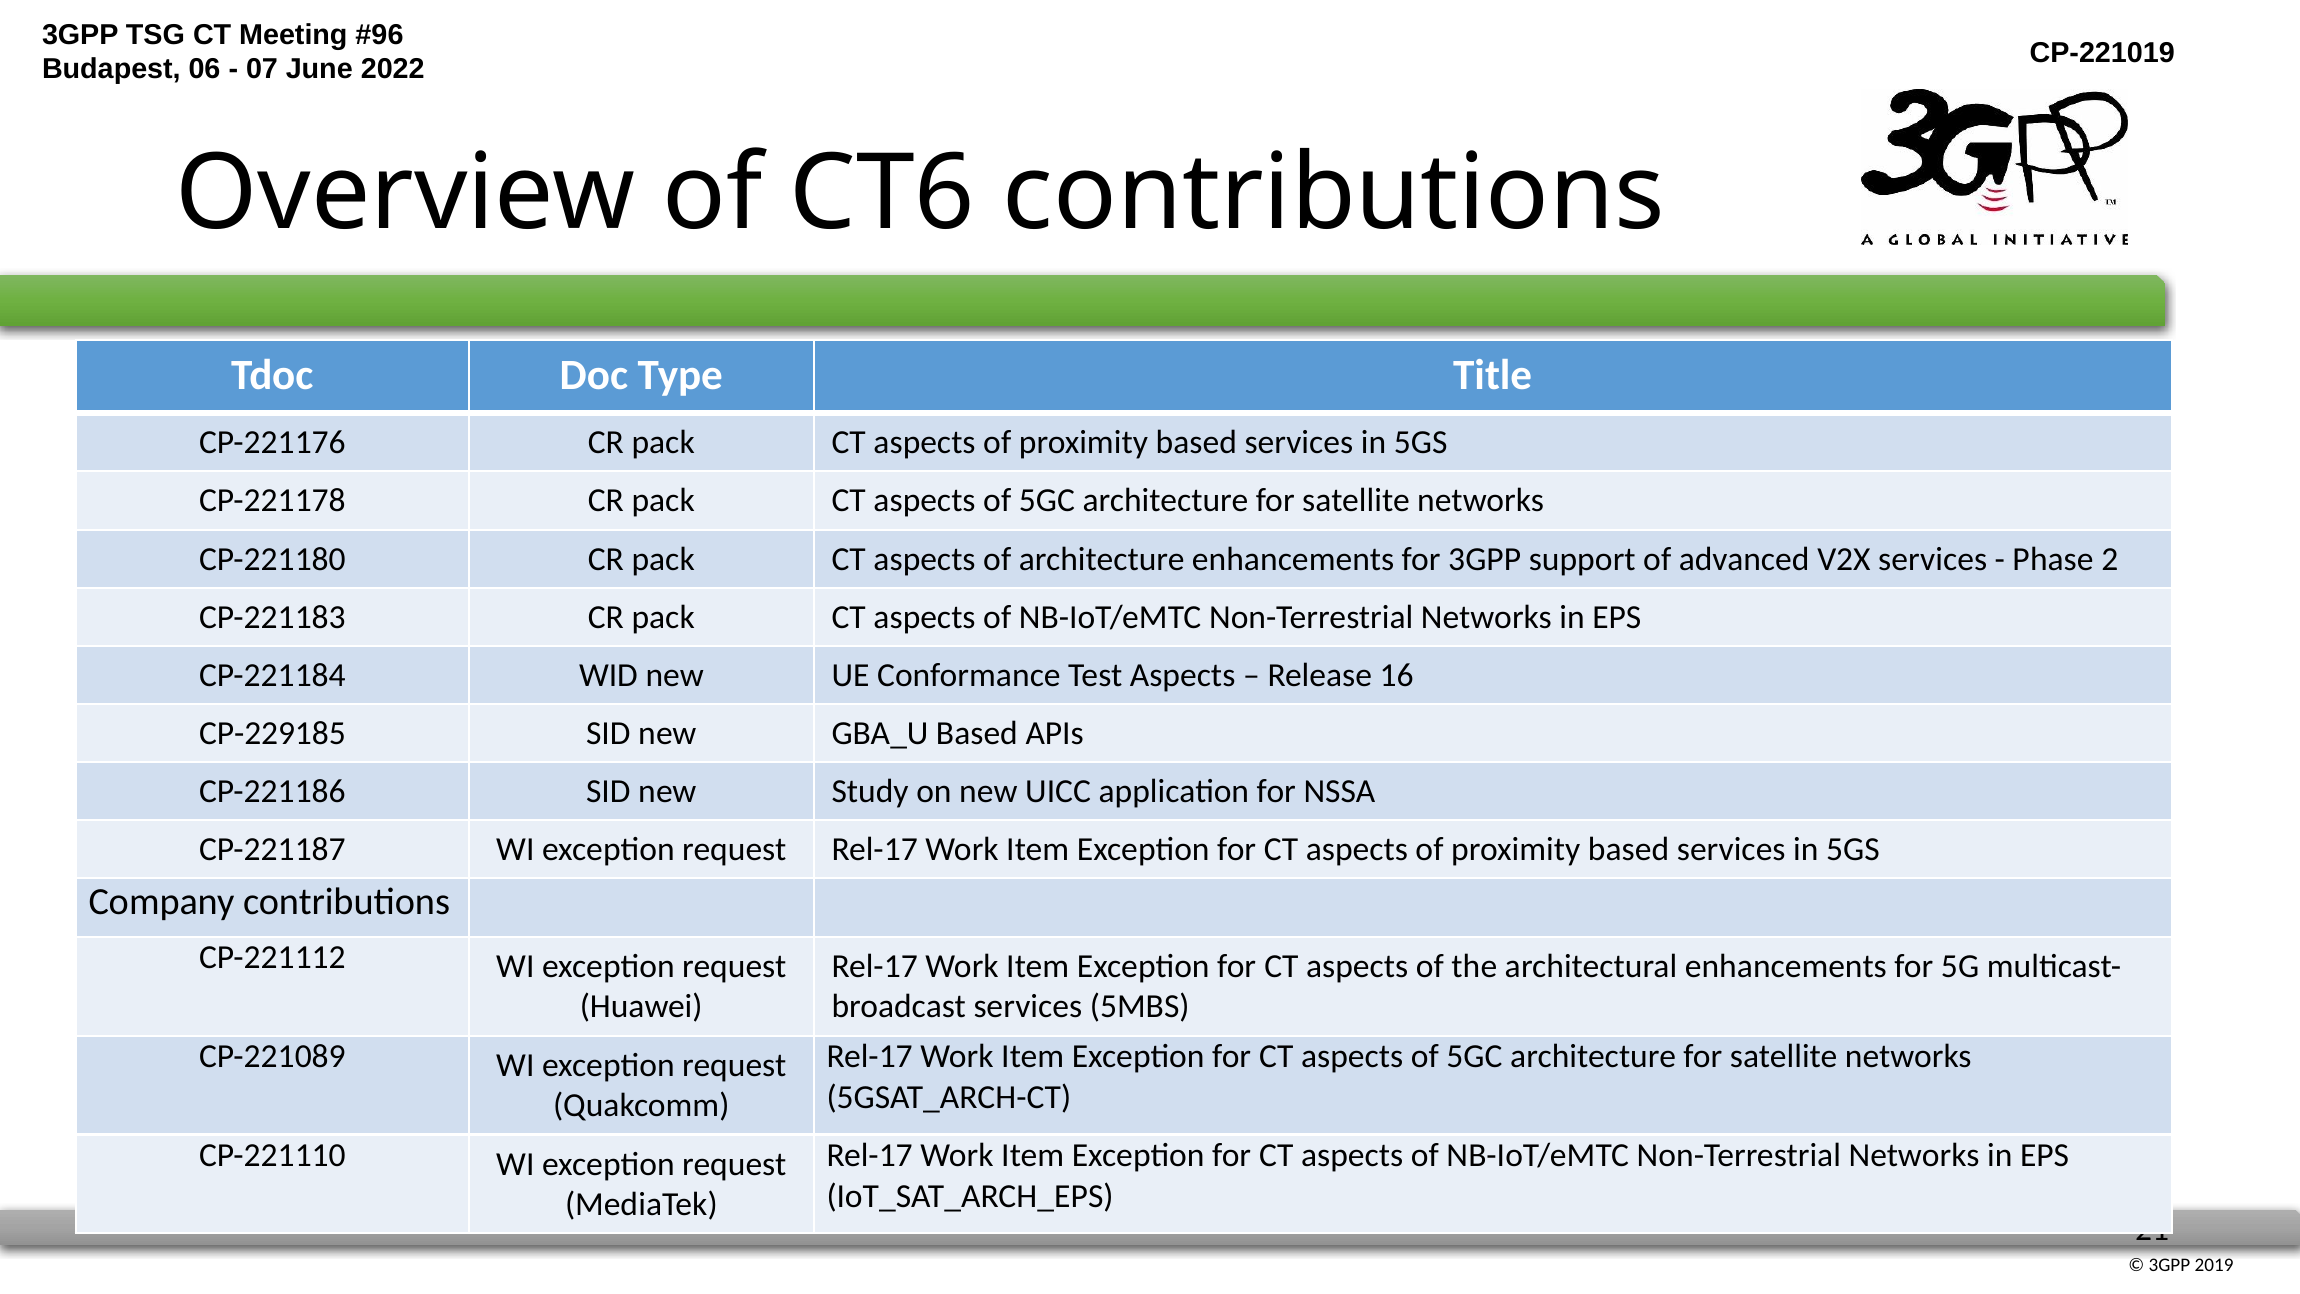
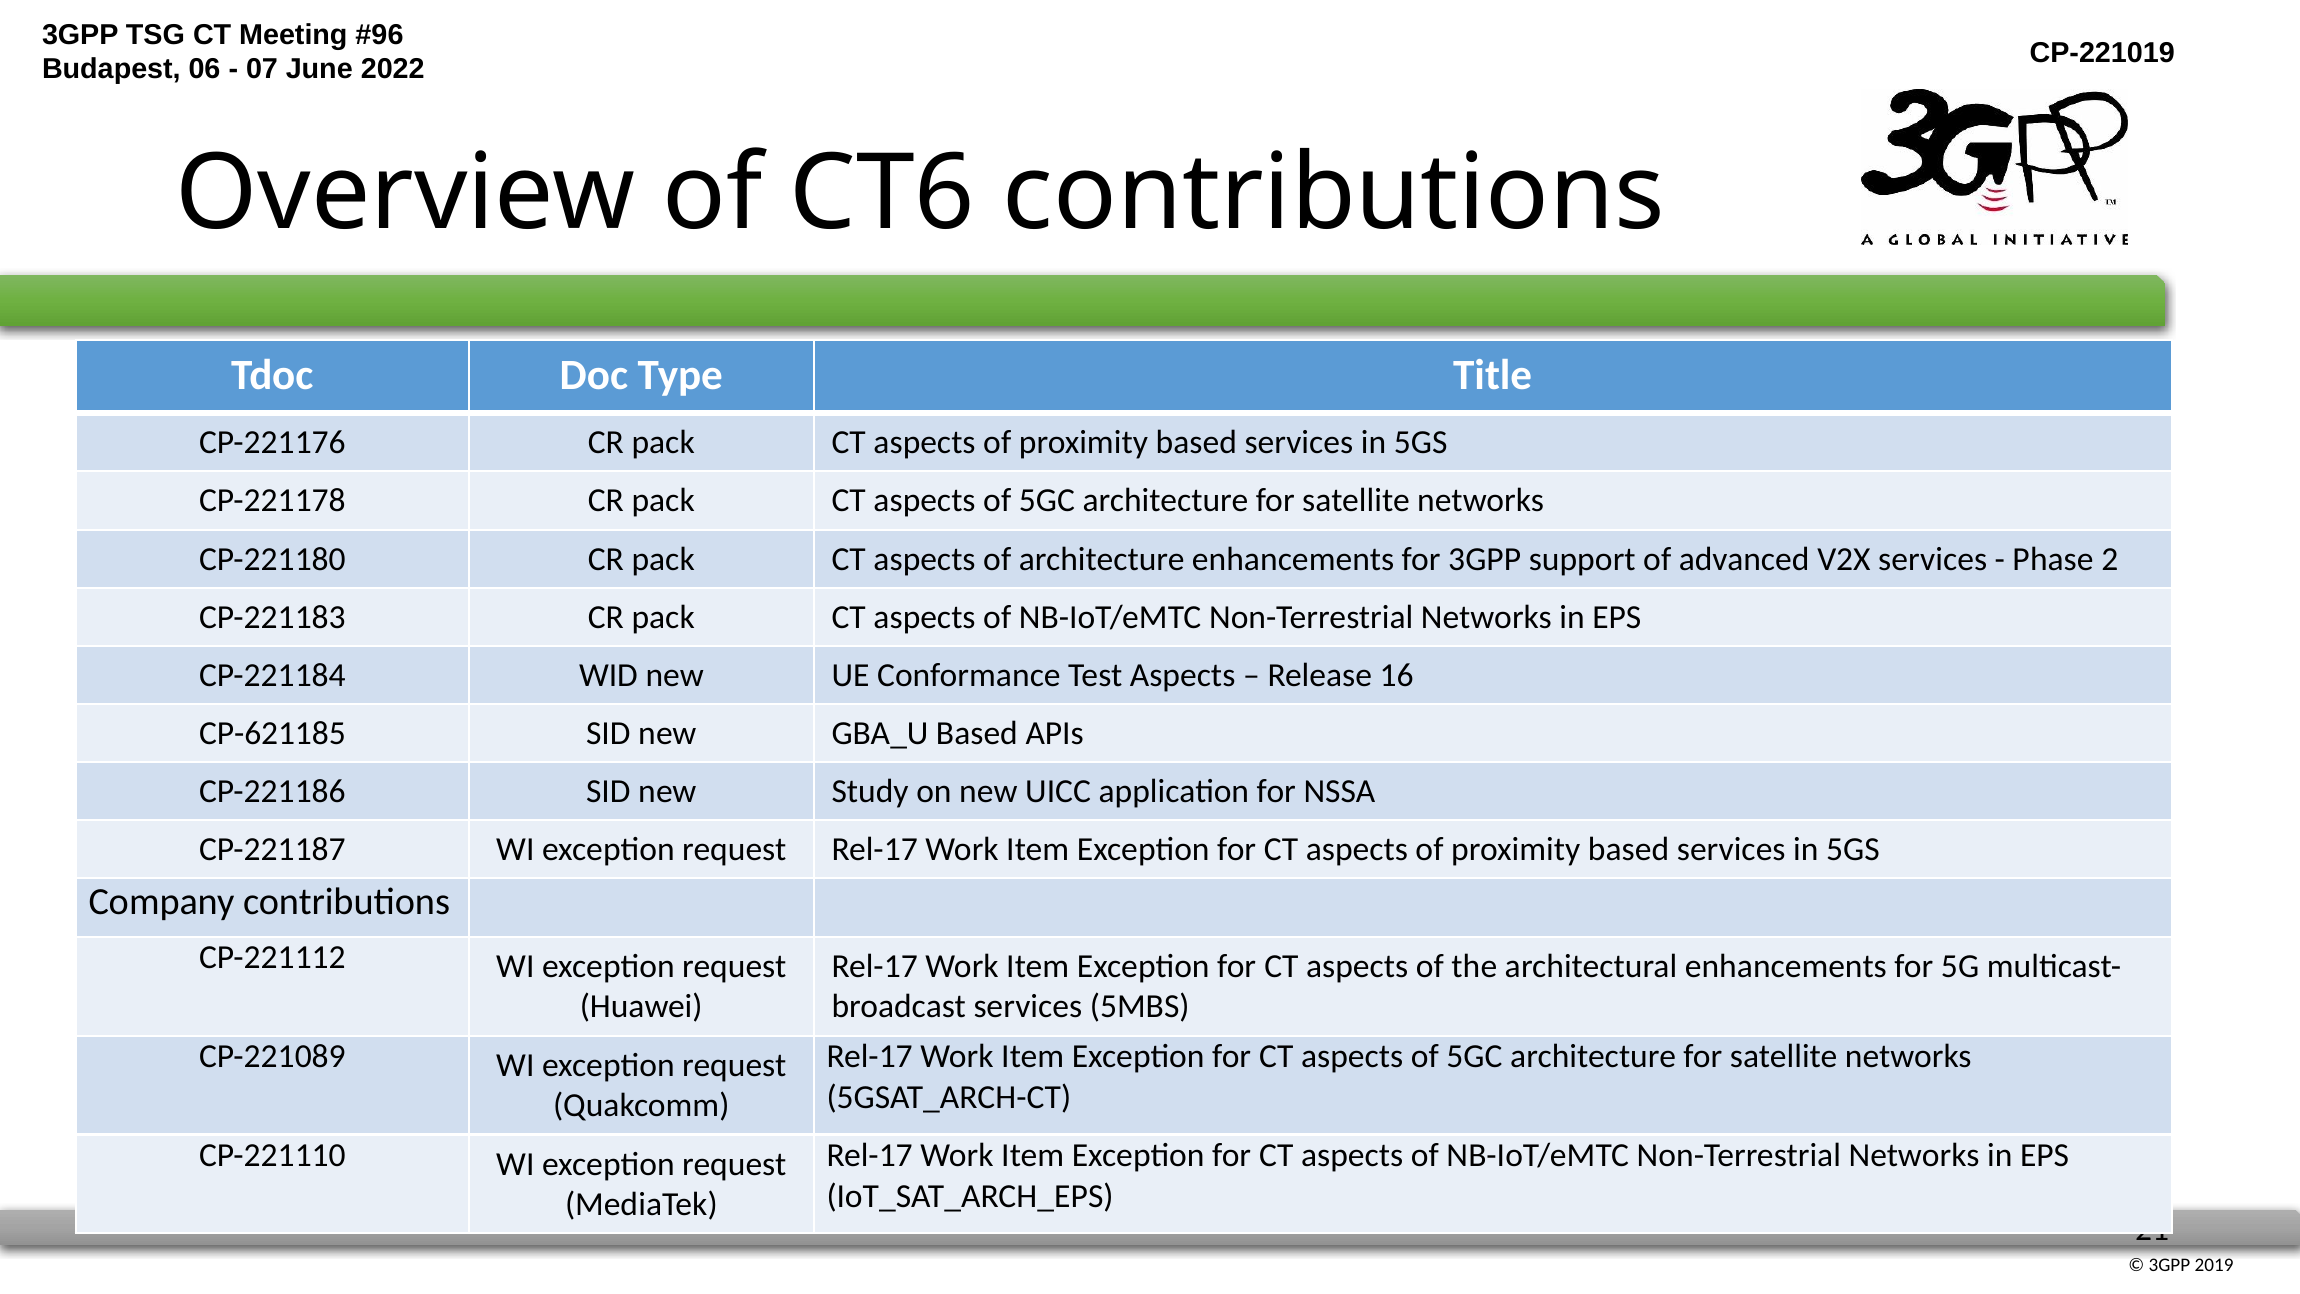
CP-229185: CP-229185 -> CP-621185
